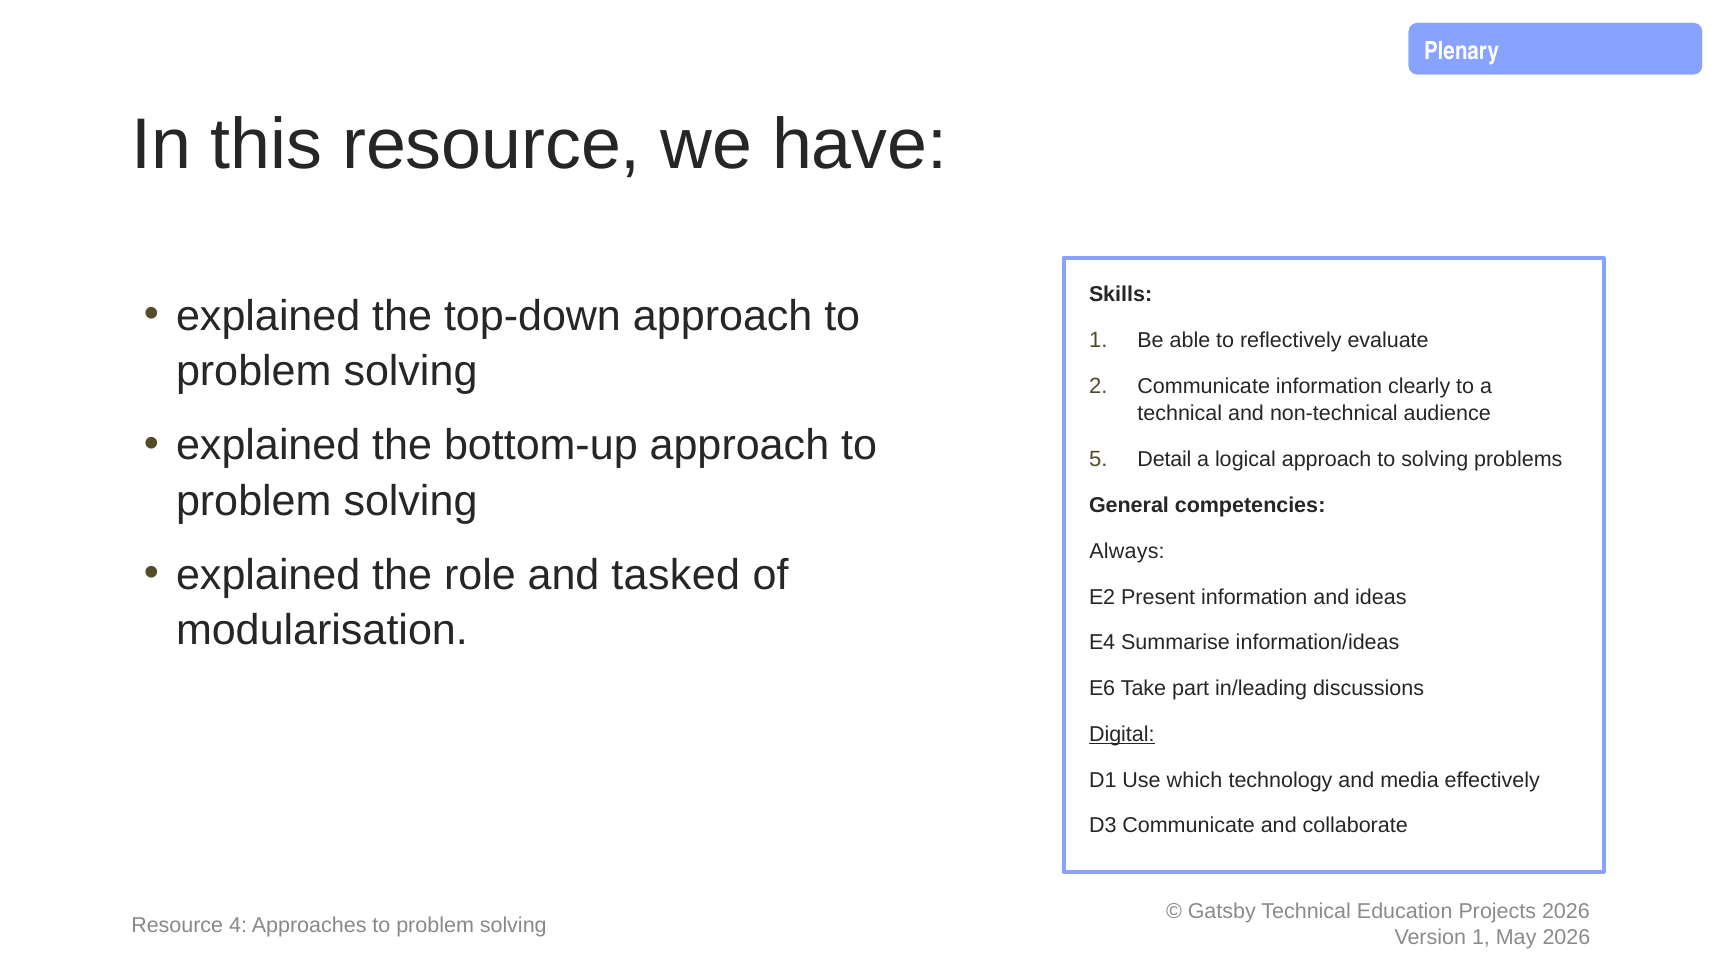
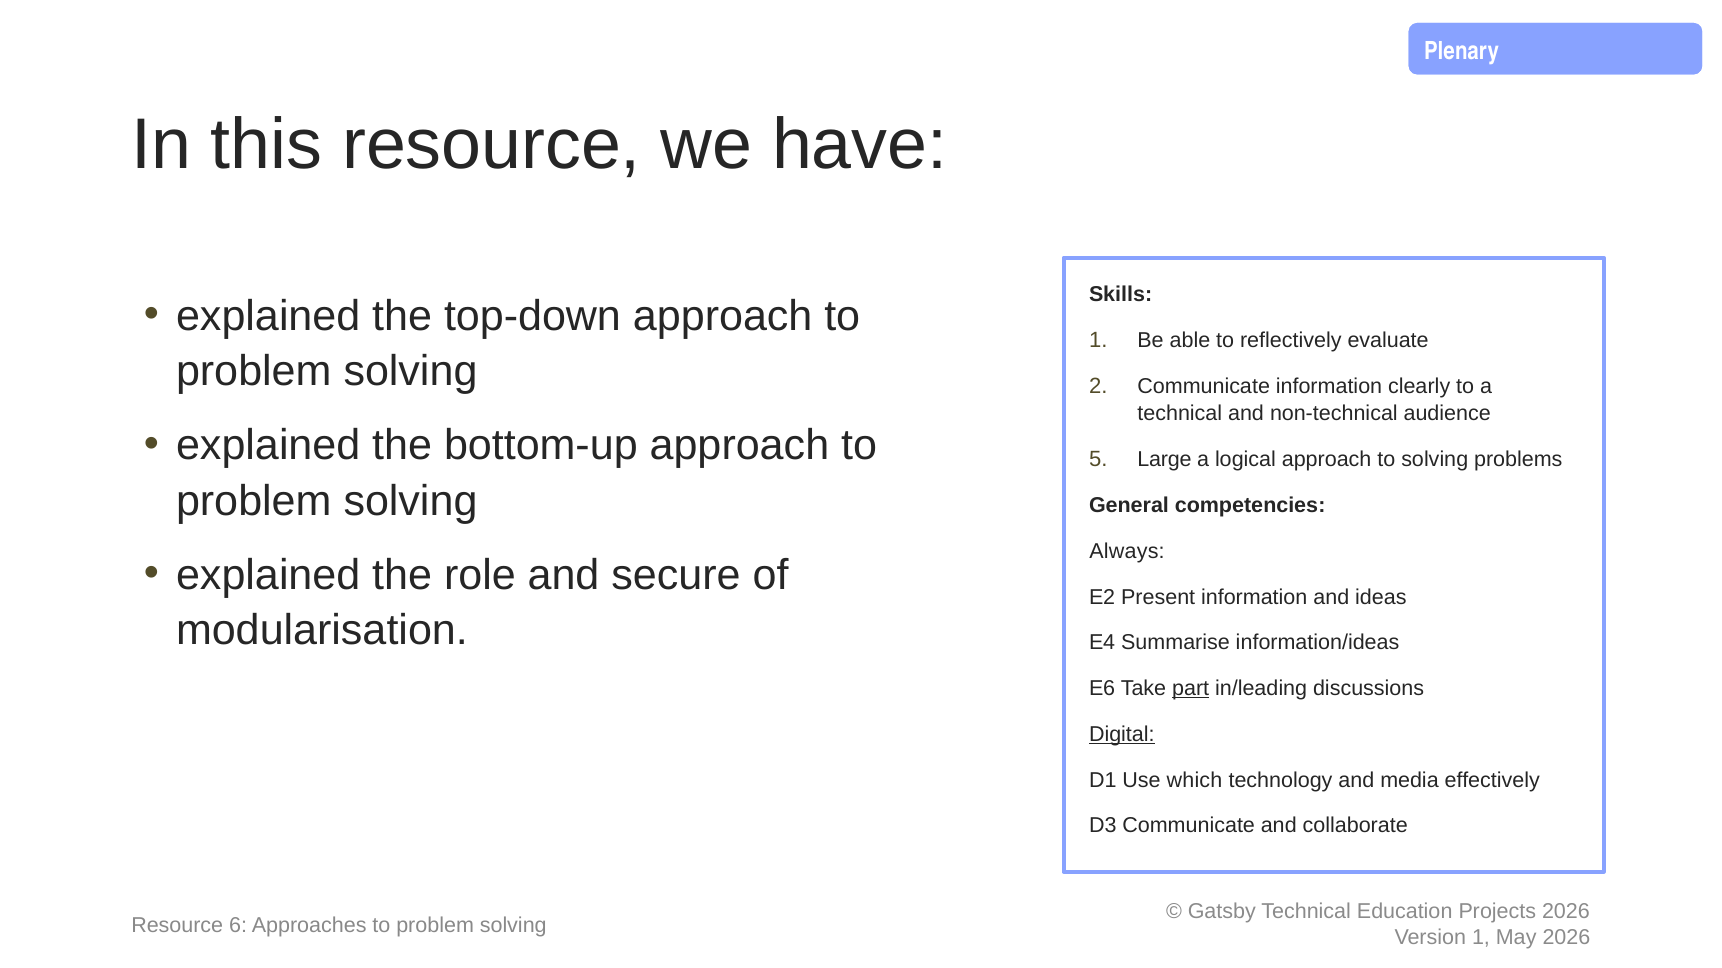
Detail: Detail -> Large
tasked: tasked -> secure
part underline: none -> present
4: 4 -> 6
